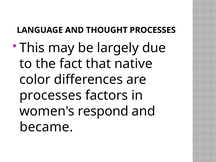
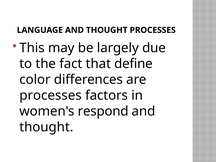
native: native -> define
became at (46, 127): became -> thought
